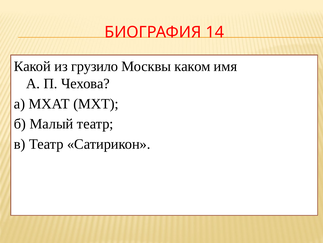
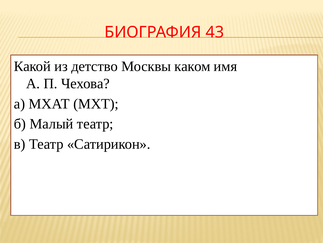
14: 14 -> 43
грузило: грузило -> детство
